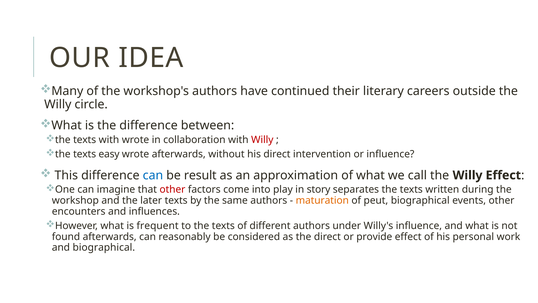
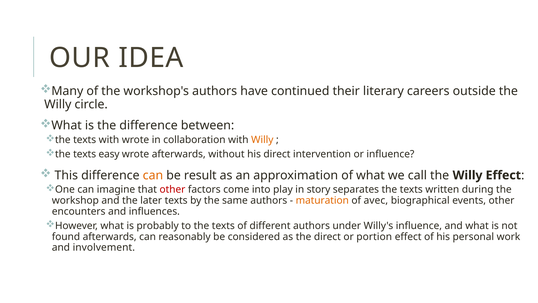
Willy at (262, 140) colour: red -> orange
can at (153, 175) colour: blue -> orange
peut: peut -> avec
frequent: frequent -> probably
provide: provide -> portion
and biographical: biographical -> involvement
